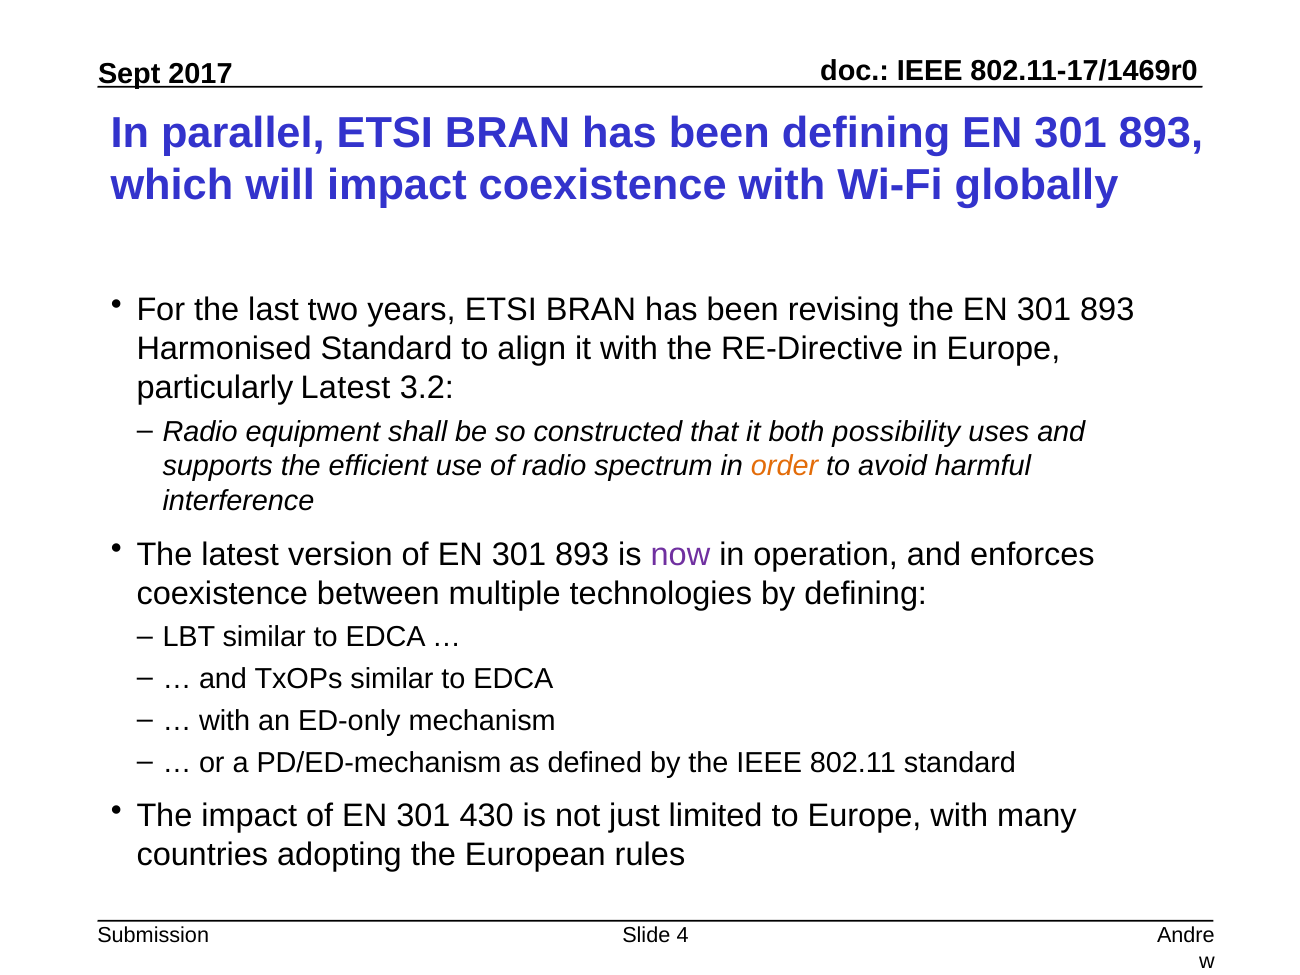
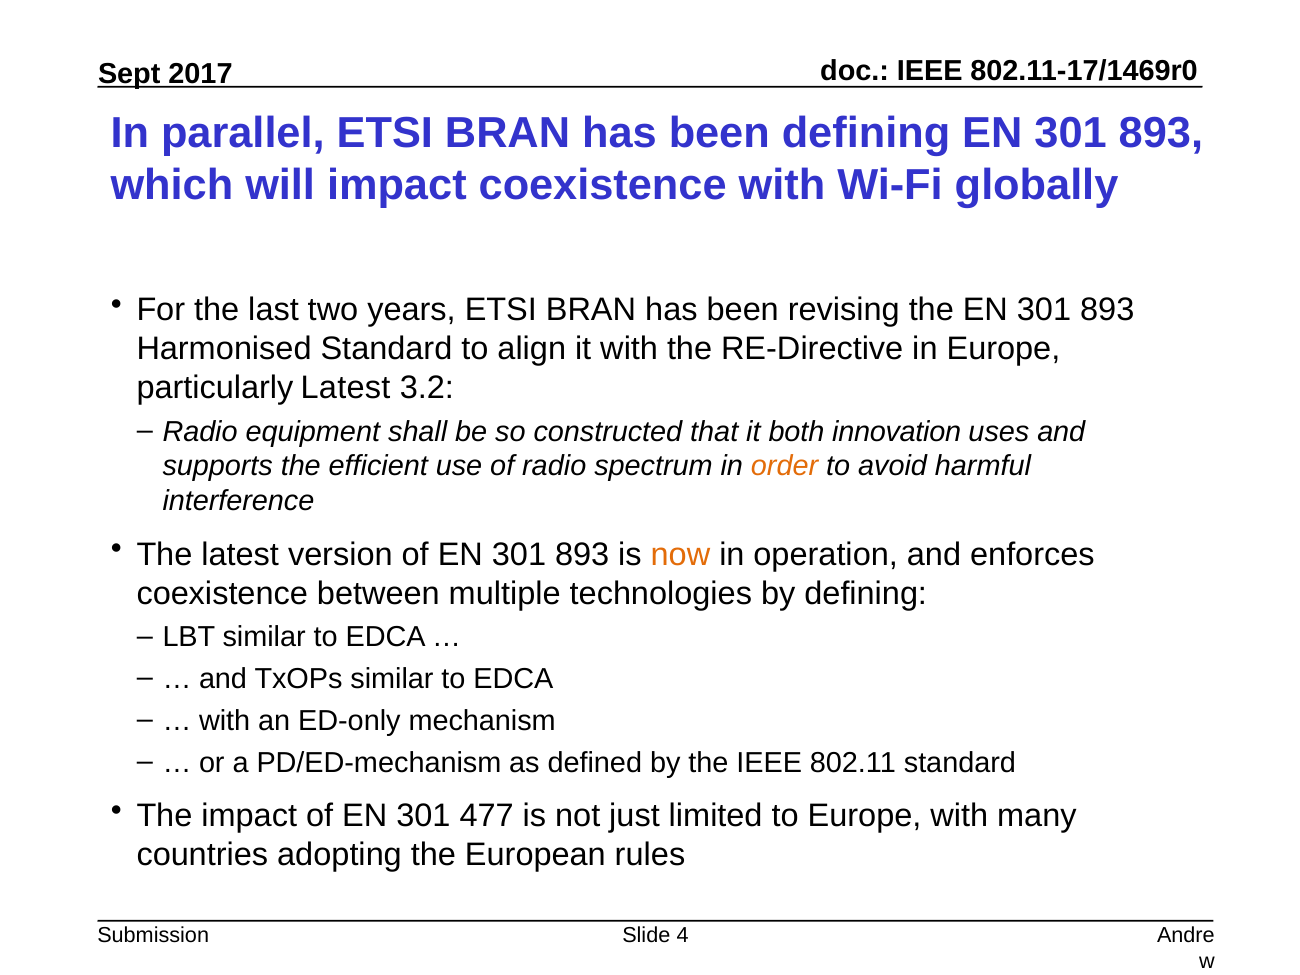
possibility: possibility -> innovation
now colour: purple -> orange
430: 430 -> 477
